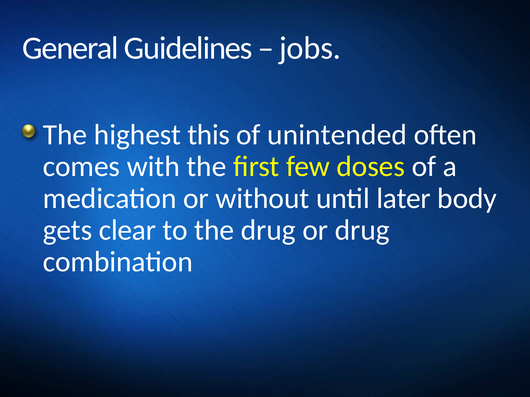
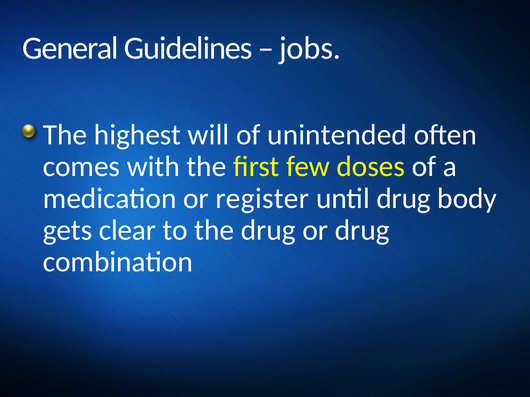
this: this -> will
without: without -> register
until later: later -> drug
